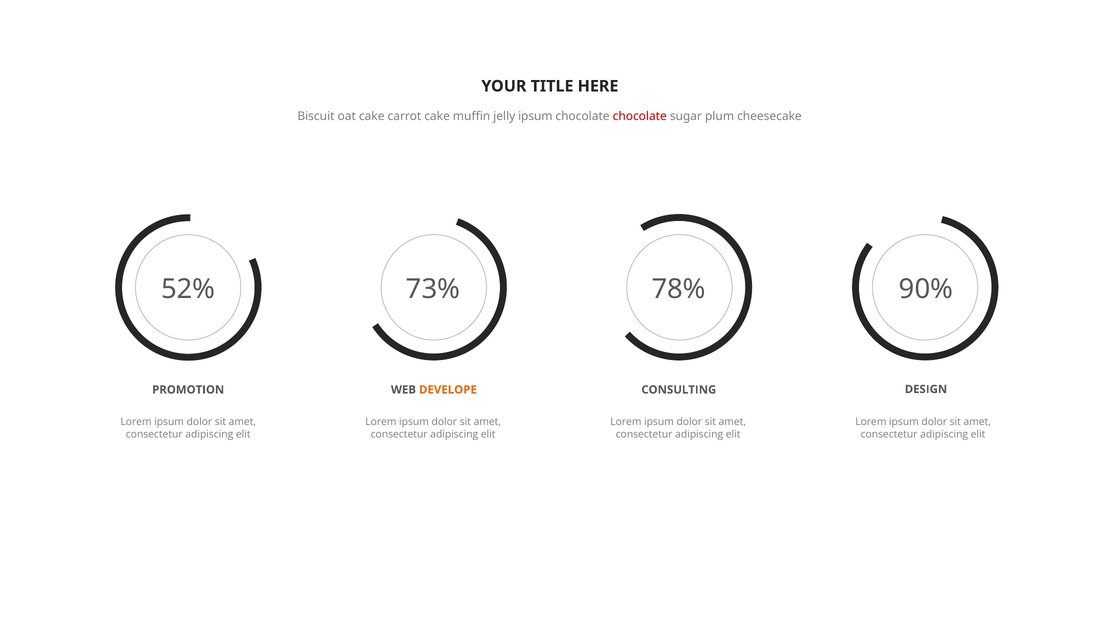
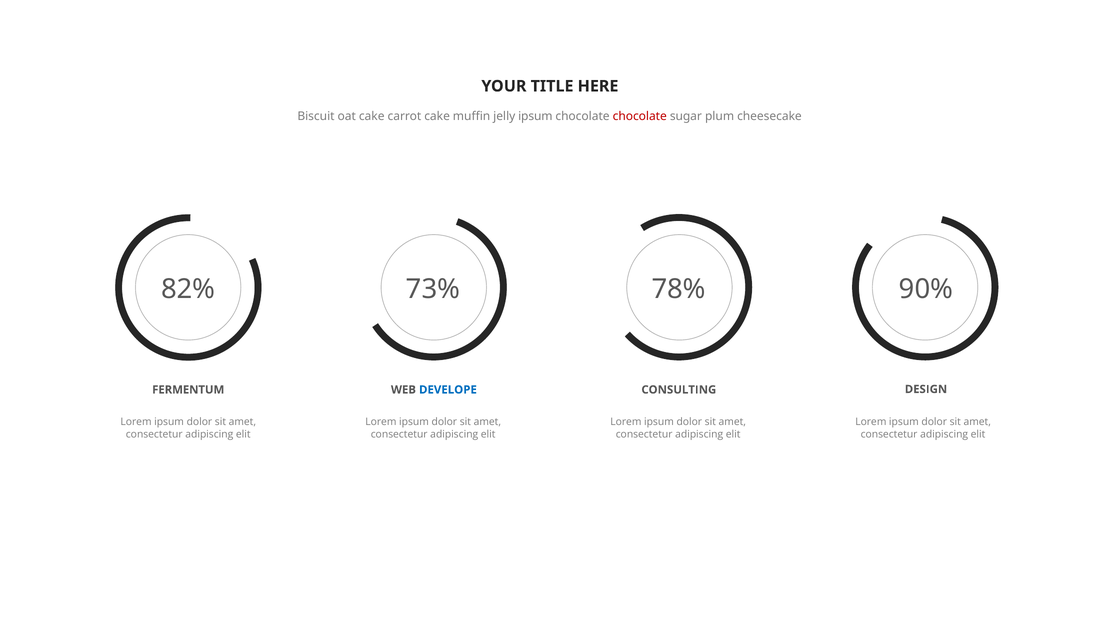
52%: 52% -> 82%
PROMOTION: PROMOTION -> FERMENTUM
DEVELOPE colour: orange -> blue
